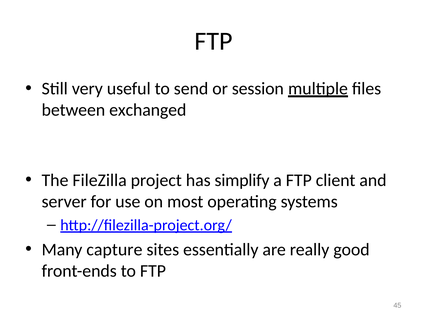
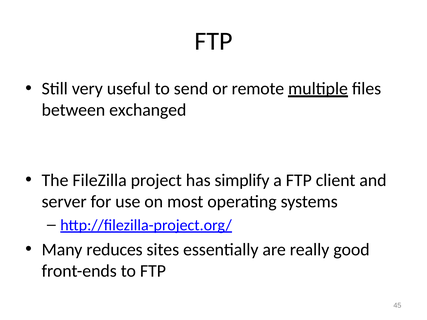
session: session -> remote
capture: capture -> reduces
